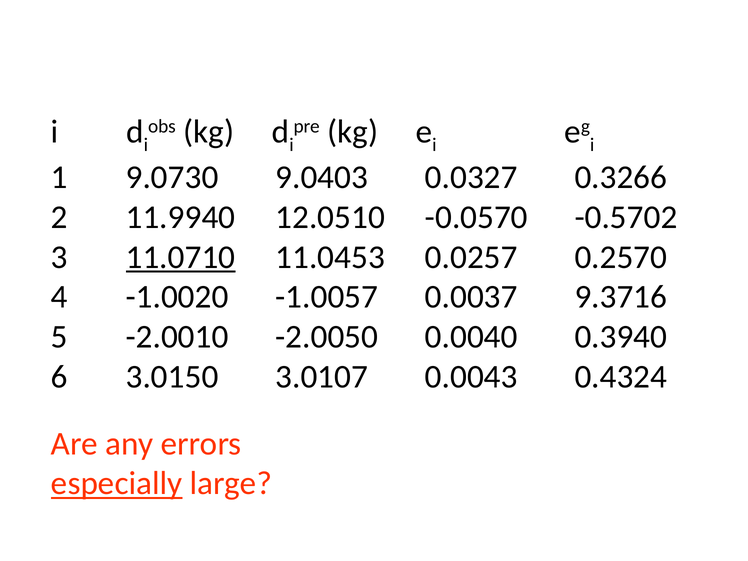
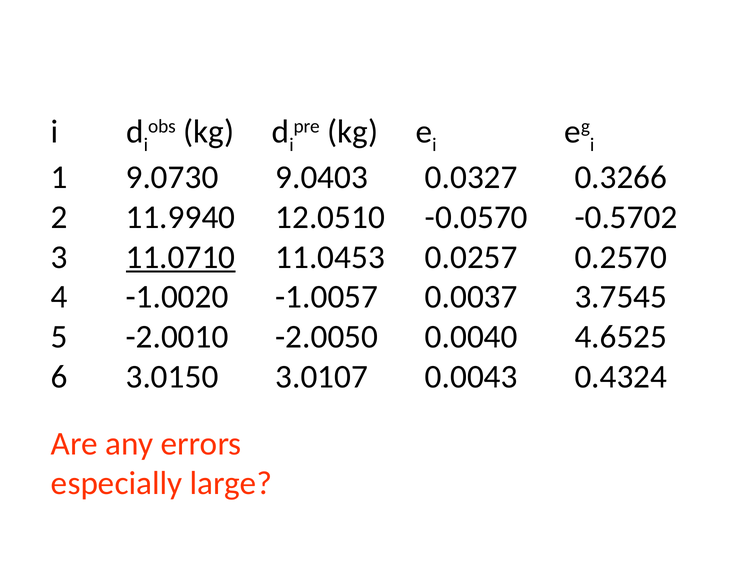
9.3716: 9.3716 -> 3.7545
0.3940: 0.3940 -> 4.6525
especially underline: present -> none
